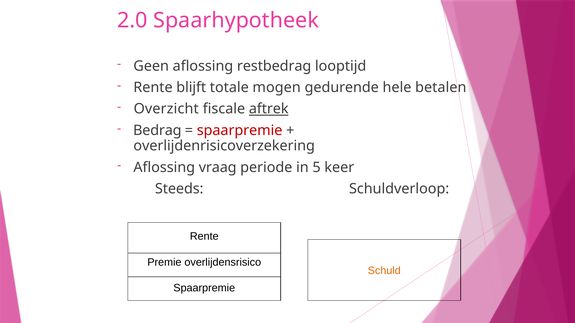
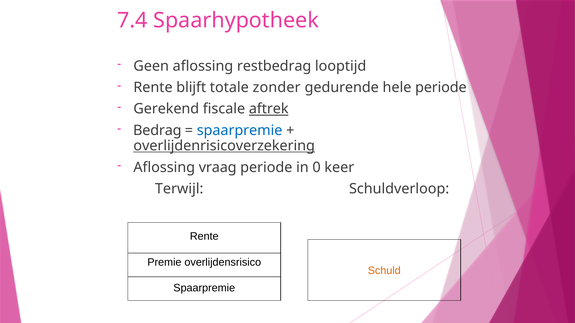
2.0: 2.0 -> 7.4
mogen: mogen -> zonder
hele betalen: betalen -> periode
Overzicht: Overzicht -> Gerekend
spaarpremie at (240, 131) colour: red -> blue
overlijdenrisicoverzekering underline: none -> present
5: 5 -> 0
Steeds: Steeds -> Terwijl
